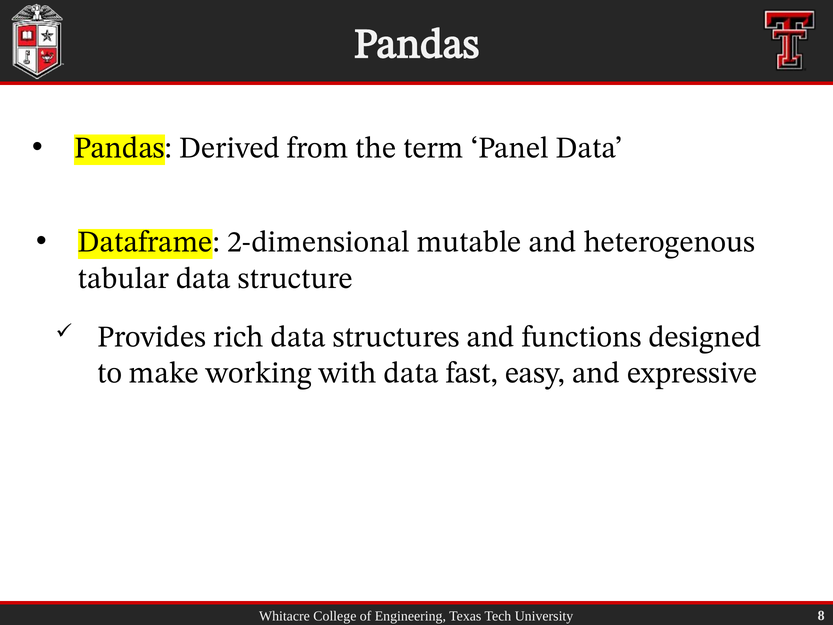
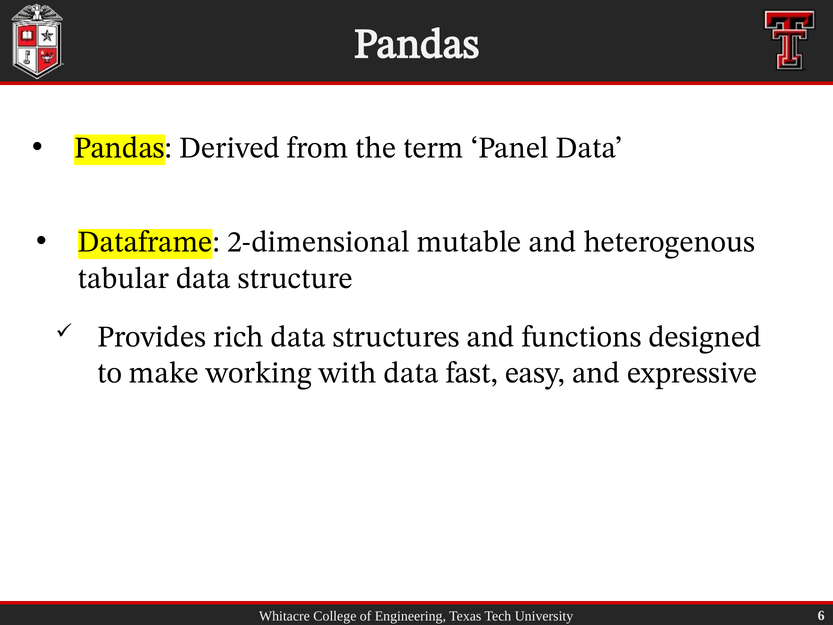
8: 8 -> 6
